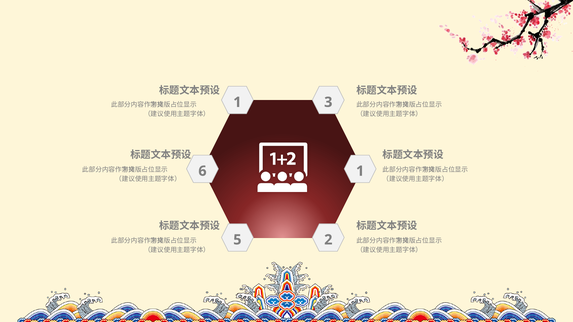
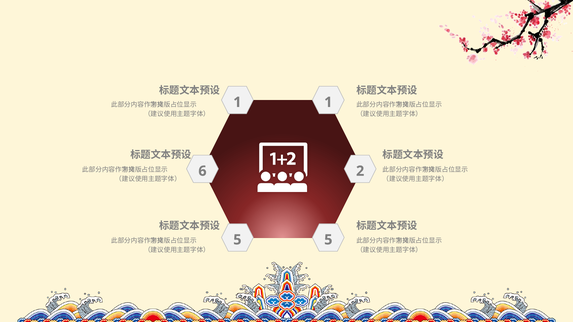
1 3: 3 -> 1
6 1: 1 -> 2
5 2: 2 -> 5
